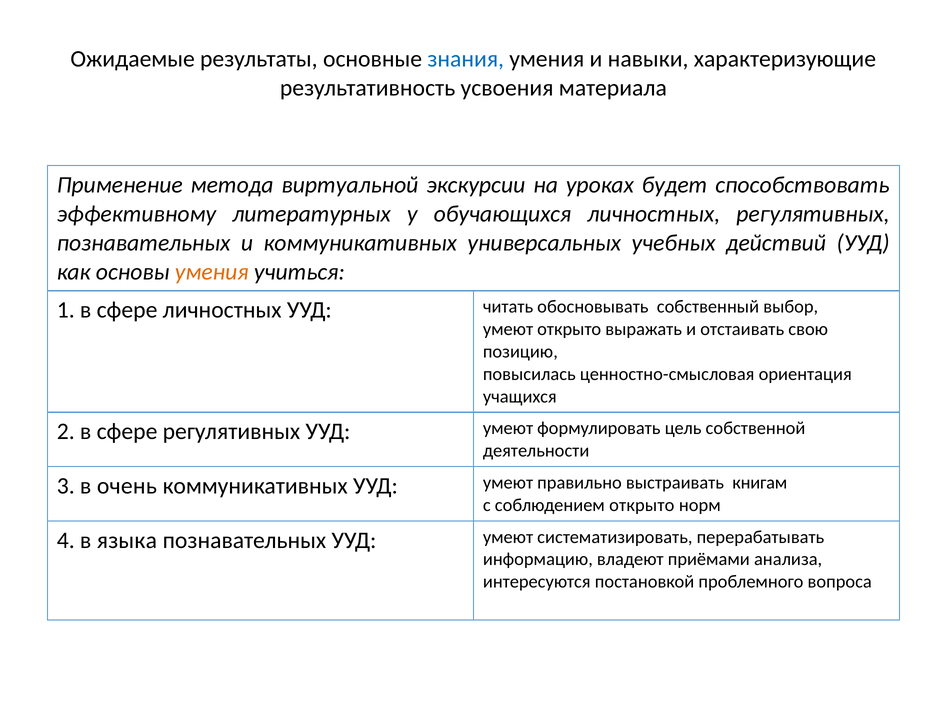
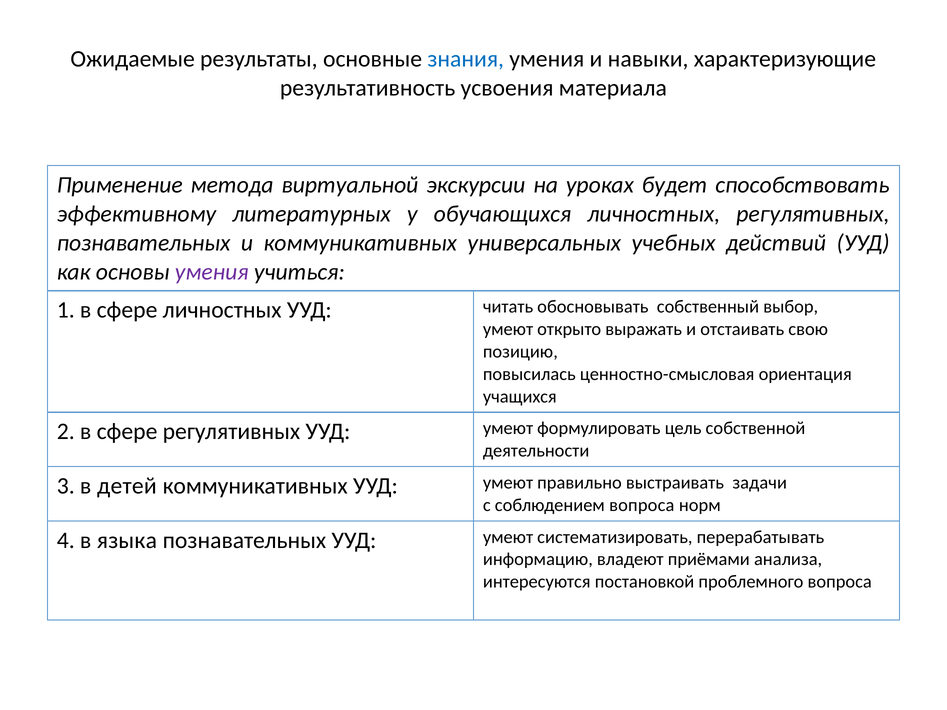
умения at (212, 272) colour: orange -> purple
очень: очень -> детей
книгам: книгам -> задачи
соблюдением открыто: открыто -> вопроса
